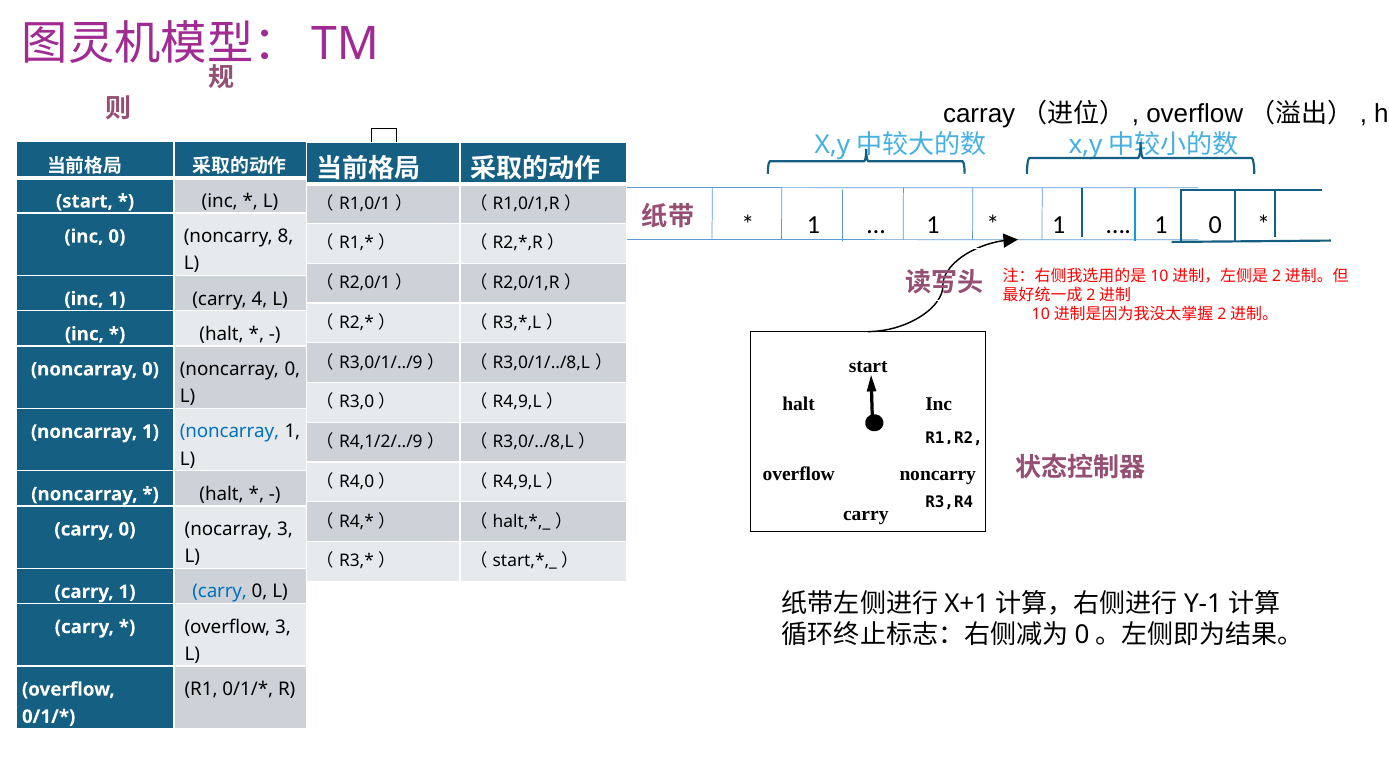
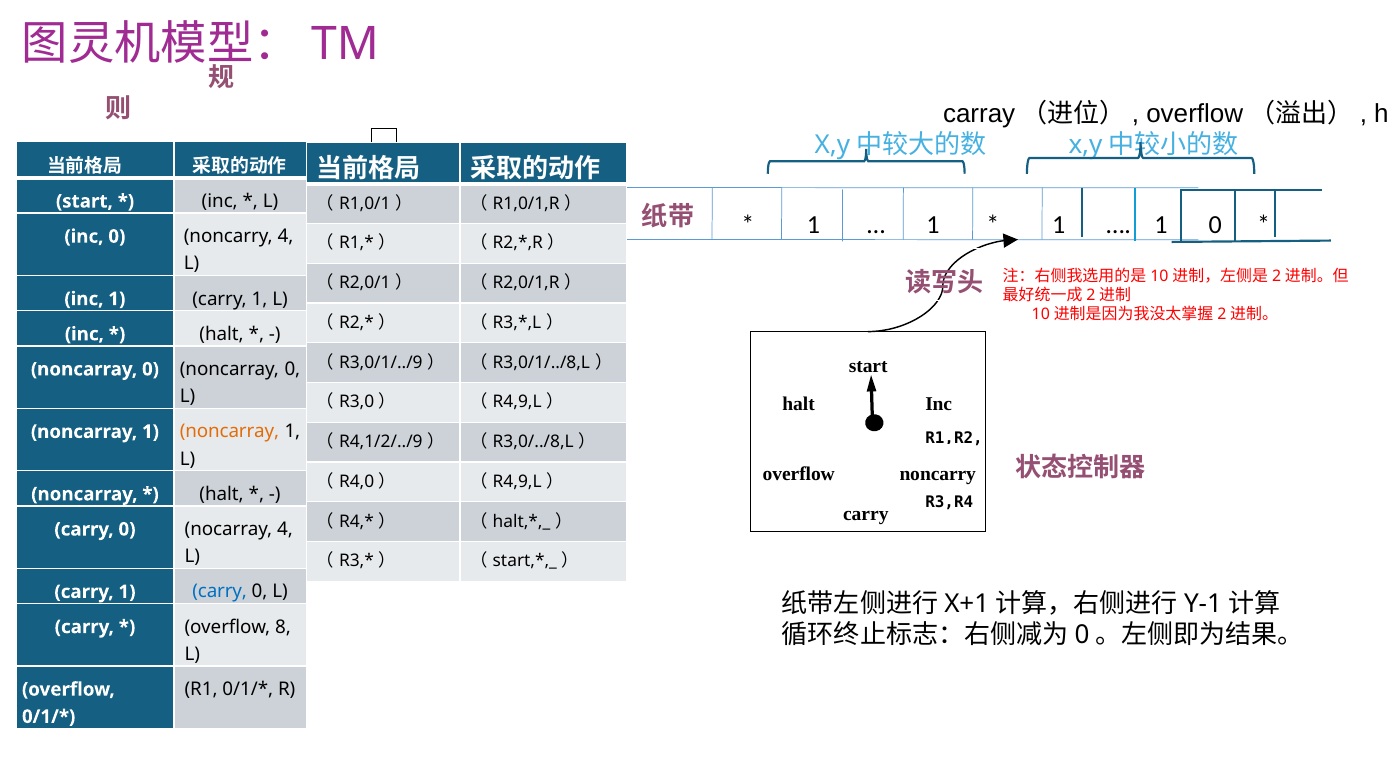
noncarry 8: 8 -> 4
4 at (260, 299): 4 -> 1
noncarray at (230, 432) colour: blue -> orange
nocarray 3: 3 -> 4
overflow 3: 3 -> 8
